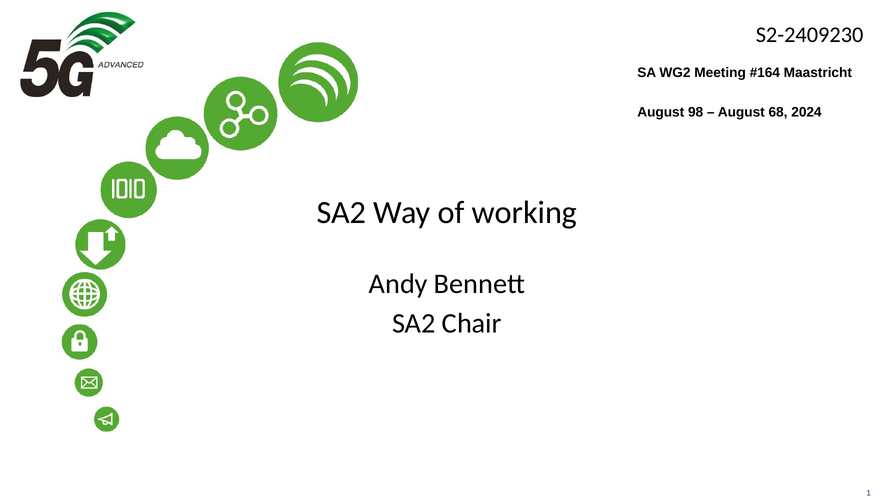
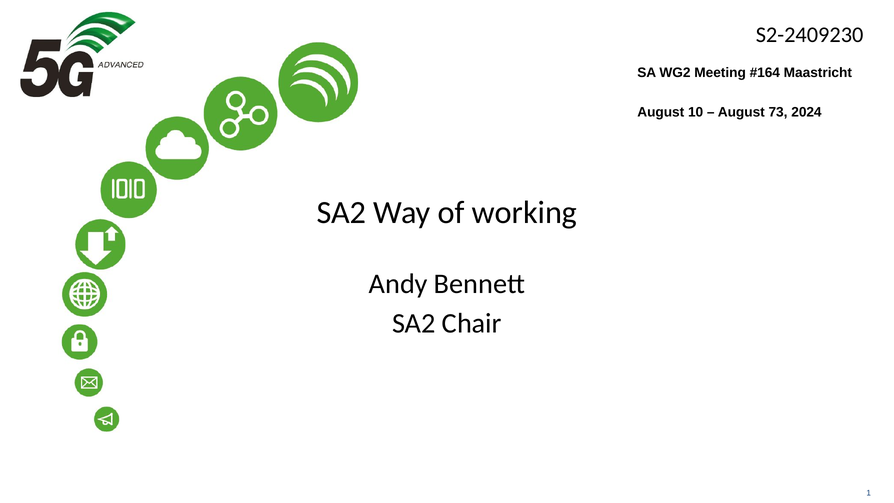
98: 98 -> 10
68: 68 -> 73
